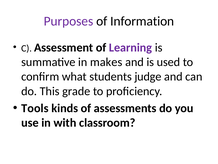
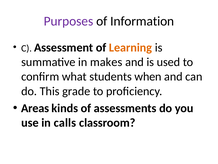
Learning colour: purple -> orange
judge: judge -> when
Tools: Tools -> Areas
with: with -> calls
